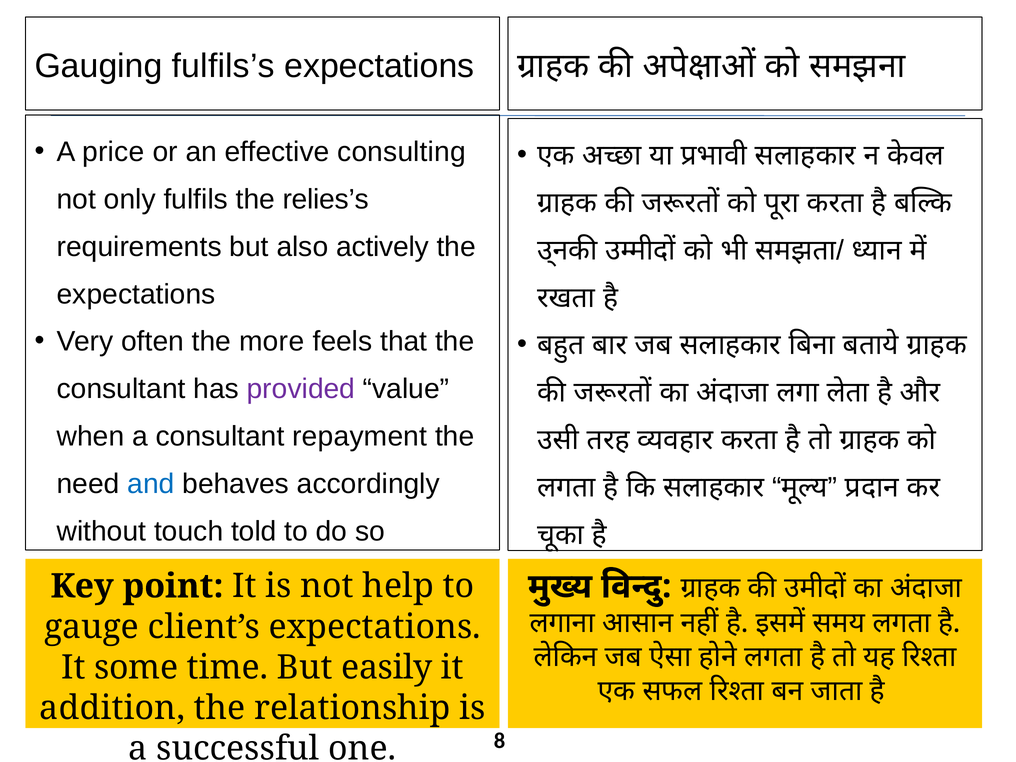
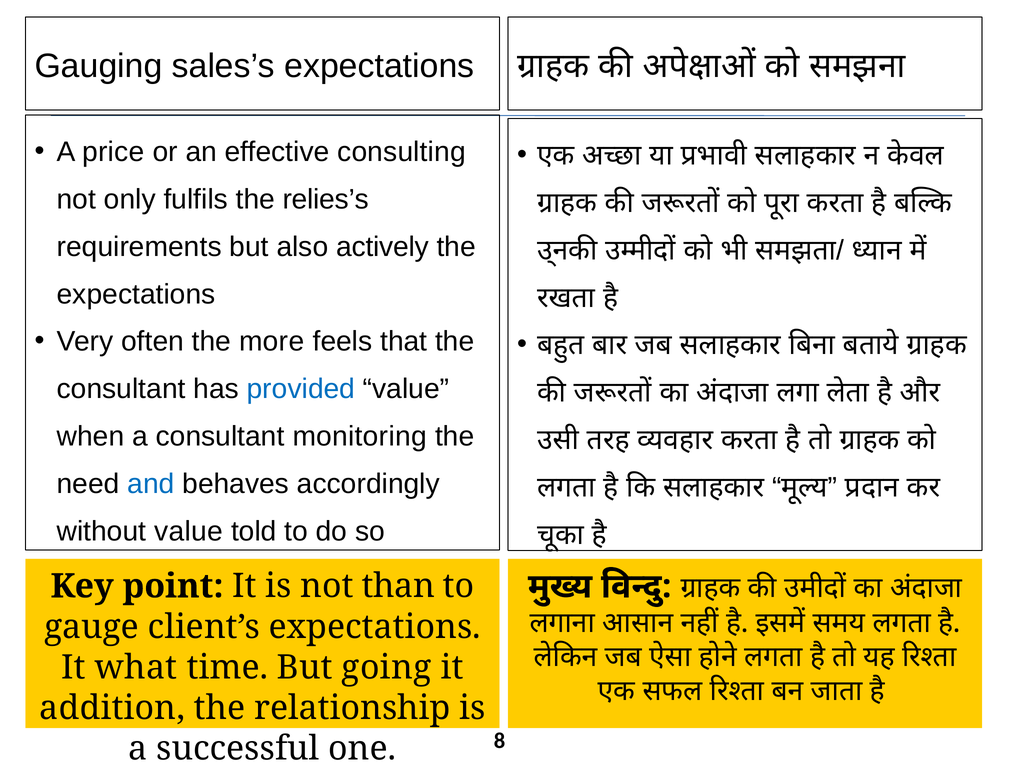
fulfils’s: fulfils’s -> sales’s
provided colour: purple -> blue
repayment: repayment -> monitoring
without touch: touch -> value
help: help -> than
some: some -> what
easily: easily -> going
